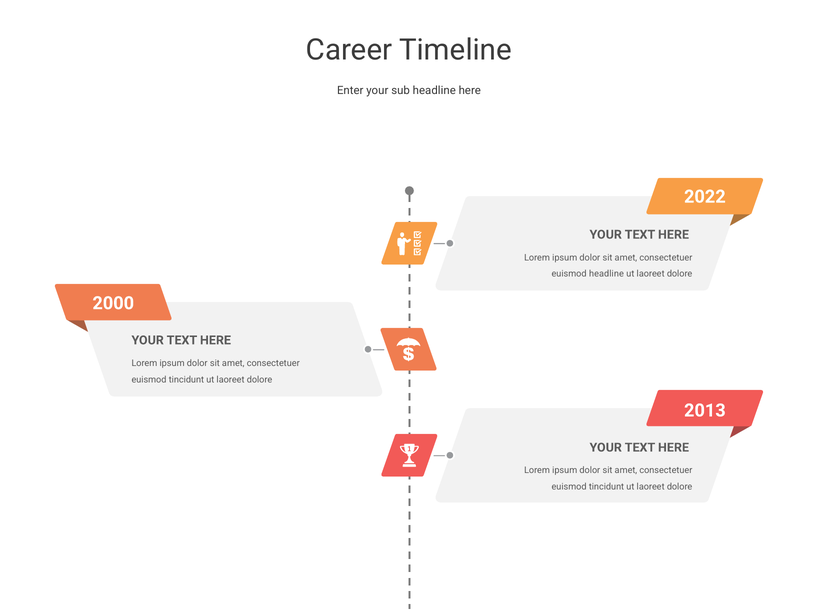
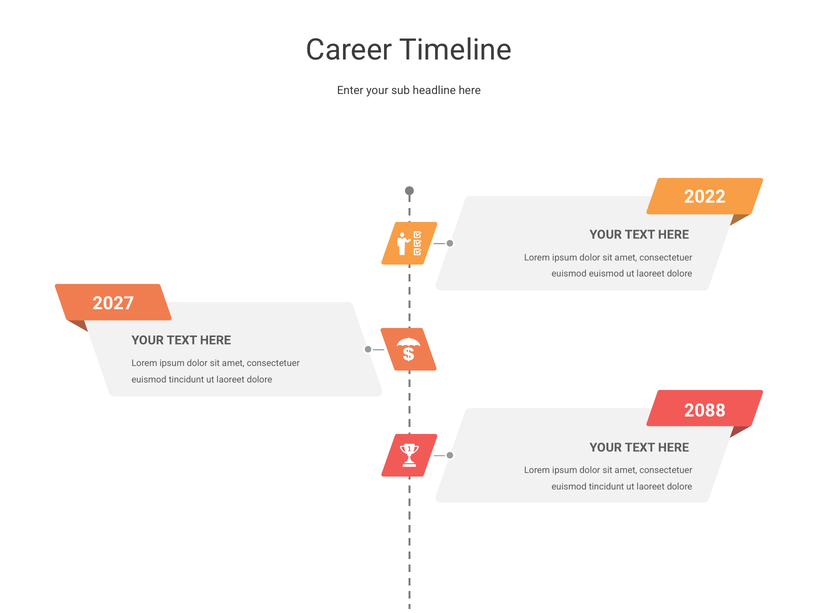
euismod headline: headline -> euismod
2000: 2000 -> 2027
2013: 2013 -> 2088
